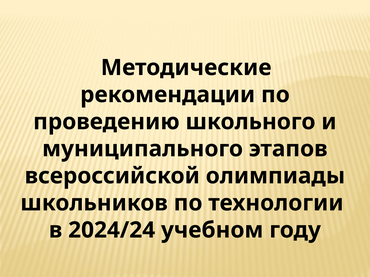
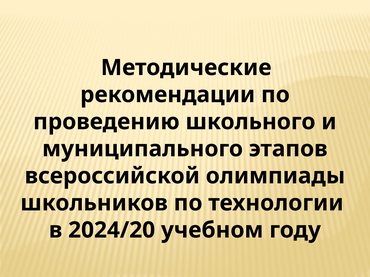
2024/24: 2024/24 -> 2024/20
